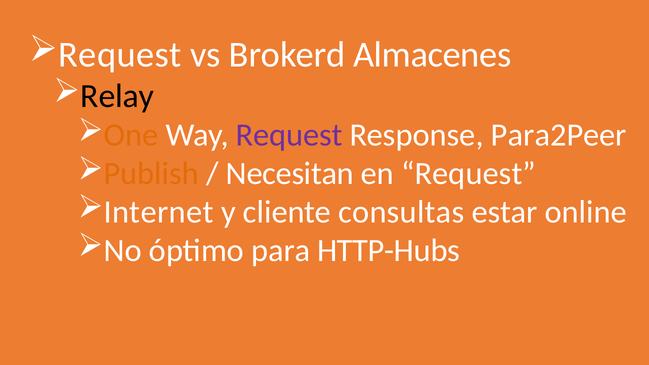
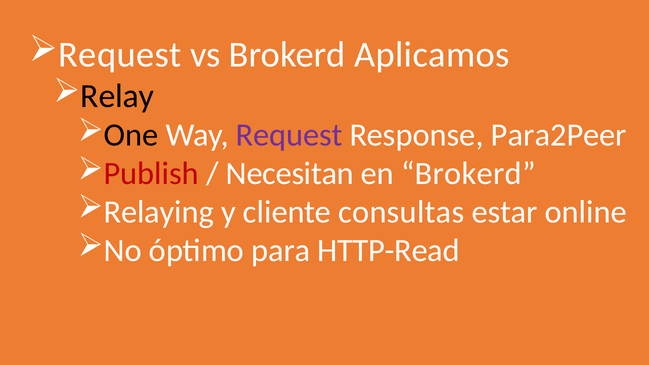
Almacenes: Almacenes -> Aplicamos
One colour: orange -> black
Publish colour: orange -> red
en Request: Request -> Brokerd
Internet: Internet -> Relaying
HTTP-Hubs: HTTP-Hubs -> HTTP-Read
